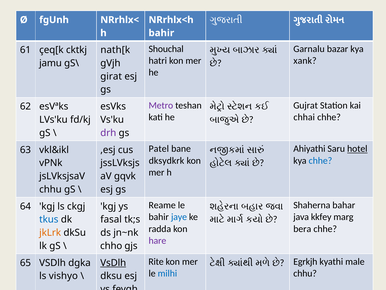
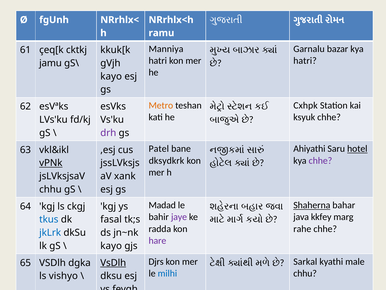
bahir at (161, 33): bahir -> ramu
Shouchal: Shouchal -> Manniya
nath[k: nath[k -> kkuk[k
xank at (305, 61): xank -> hatri
girat at (111, 76): girat -> kayo
Metro colour: purple -> orange
Gujrat: Gujrat -> Cxhpk
chhai: chhai -> ksyuk
chhe at (320, 160) colour: blue -> purple
vPNk underline: none -> present
gqvk: gqvk -> xank
Reame: Reame -> Madad
Shaherna underline: none -> present
jaye colour: blue -> purple
bera: bera -> rahe
jkLrk colour: orange -> blue
chho at (111, 245): chho -> kayo
Rite: Rite -> Djrs
Egrkjh: Egrkjh -> Sarkal
